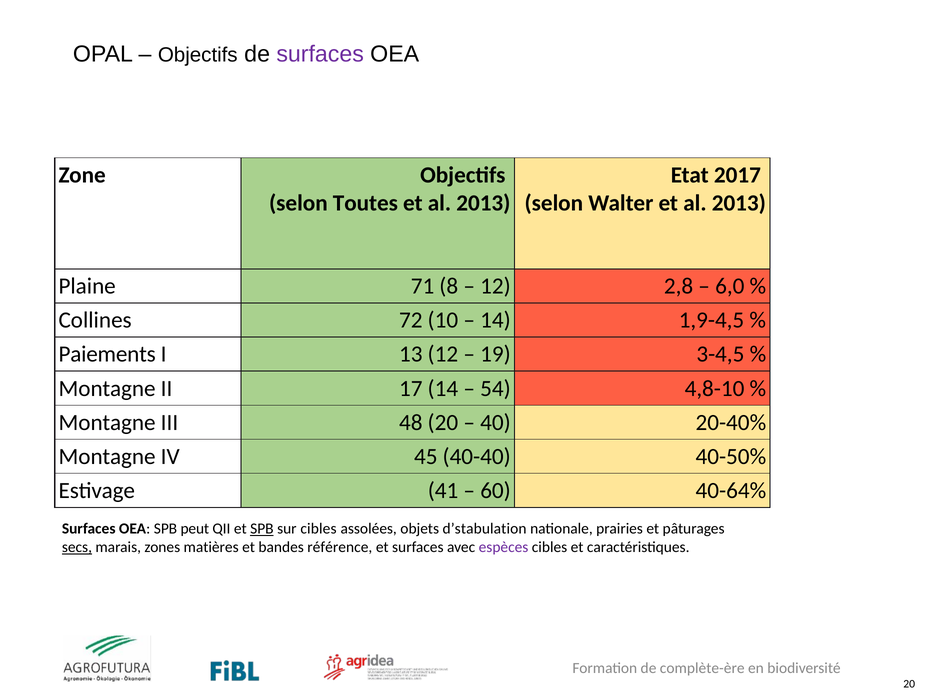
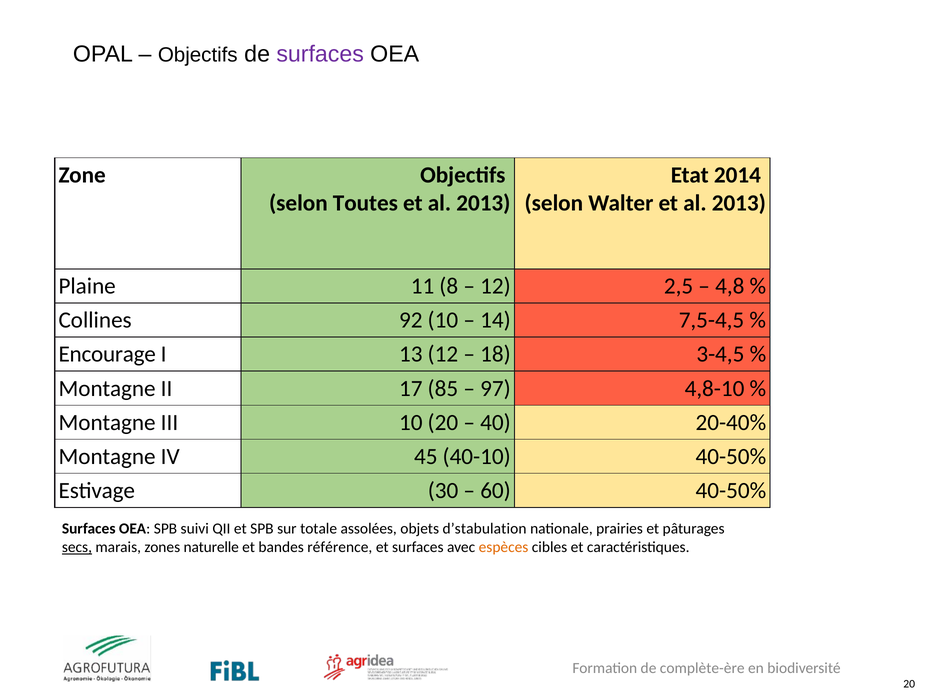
2017: 2017 -> 2014
71: 71 -> 11
2,8: 2,8 -> 2,5
6,0: 6,0 -> 4,8
72: 72 -> 92
1,9-4,5: 1,9-4,5 -> 7,5-4,5
Paiements: Paiements -> Encourage
19: 19 -> 18
17 14: 14 -> 85
54: 54 -> 97
III 48: 48 -> 10
40-40: 40-40 -> 40-10
41: 41 -> 30
60 40-64%: 40-64% -> 40-50%
peut: peut -> suivi
SPB at (262, 529) underline: present -> none
sur cibles: cibles -> totale
matières: matières -> naturelle
espèces colour: purple -> orange
